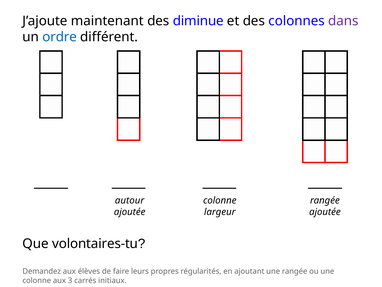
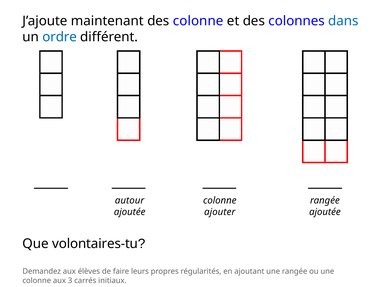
des diminue: diminue -> colonne
dans colour: purple -> blue
largeur: largeur -> ajouter
